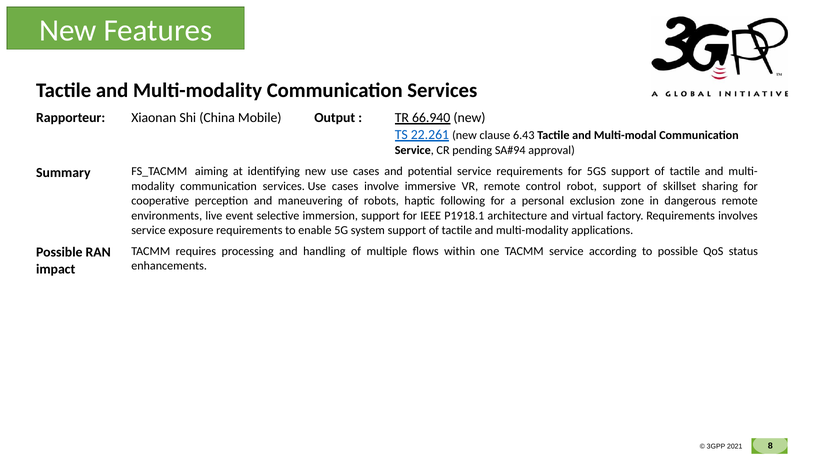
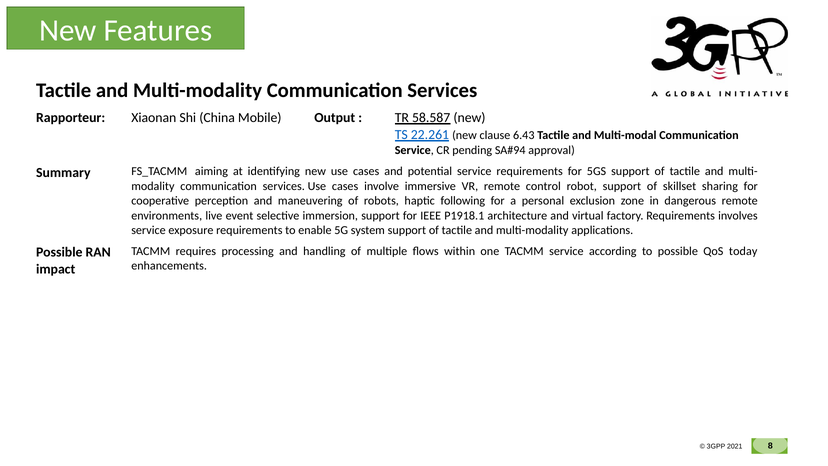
66.940: 66.940 -> 58.587
status: status -> today
